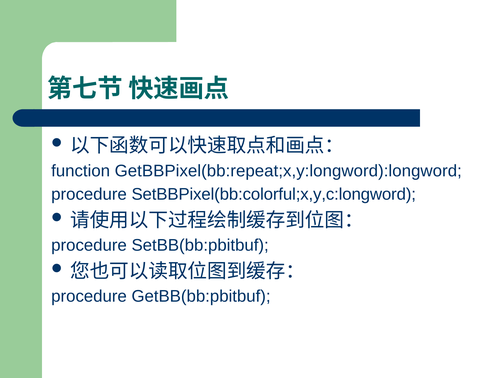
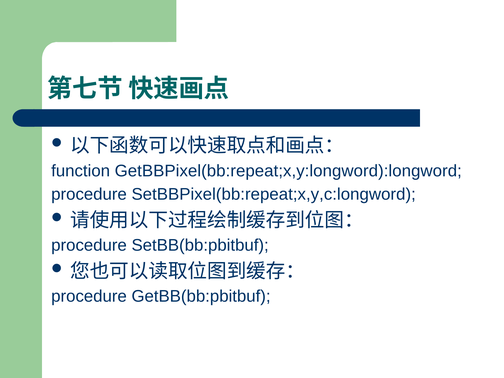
SetBBPixel(bb:colorful;x,y,c:longword: SetBBPixel(bb:colorful;x,y,c:longword -> SetBBPixel(bb:repeat;x,y,c:longword
